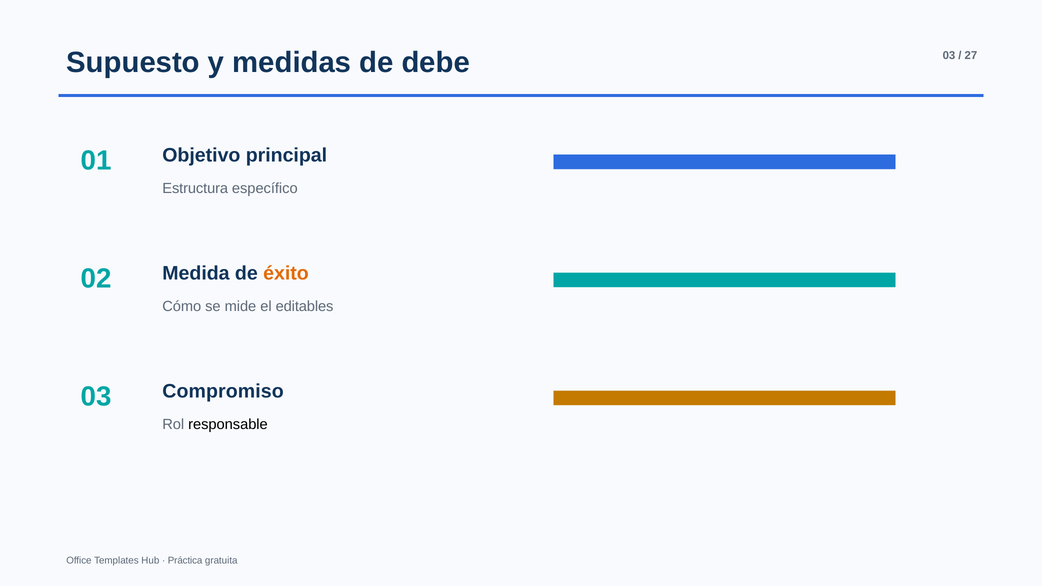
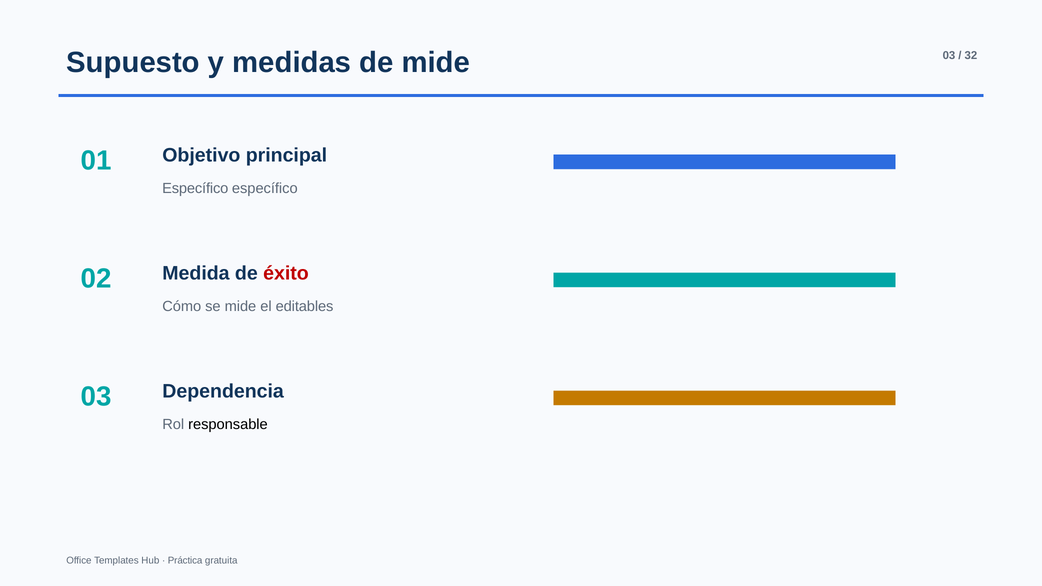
de debe: debe -> mide
27: 27 -> 32
Estructura at (195, 189): Estructura -> Específico
éxito colour: orange -> red
Compromiso: Compromiso -> Dependencia
